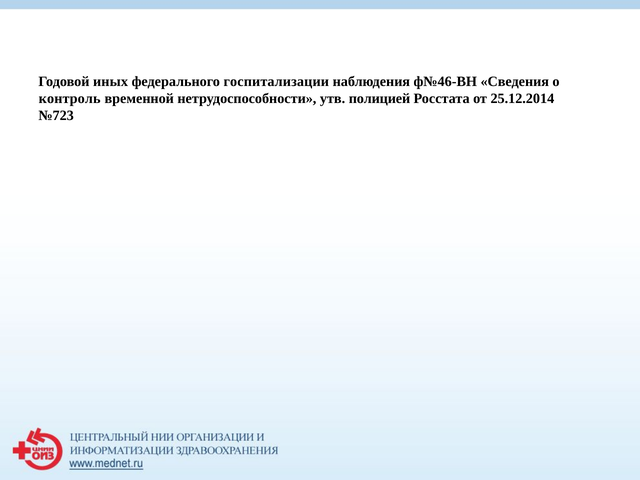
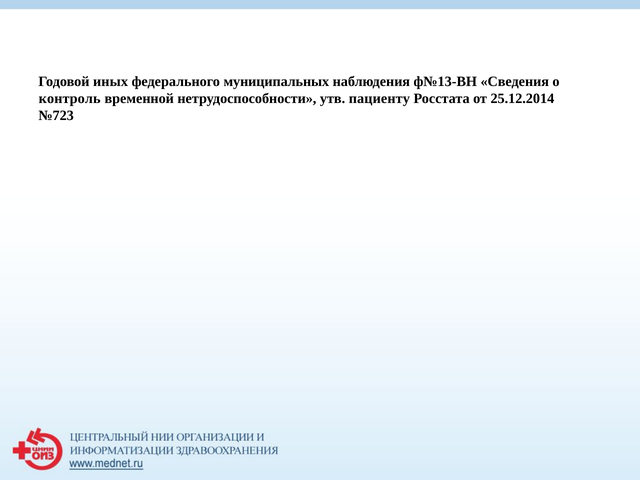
госпитализации: госпитализации -> муниципальных
ф№46-ВН: ф№46-ВН -> ф№13-ВН
полицией: полицией -> пациенту
